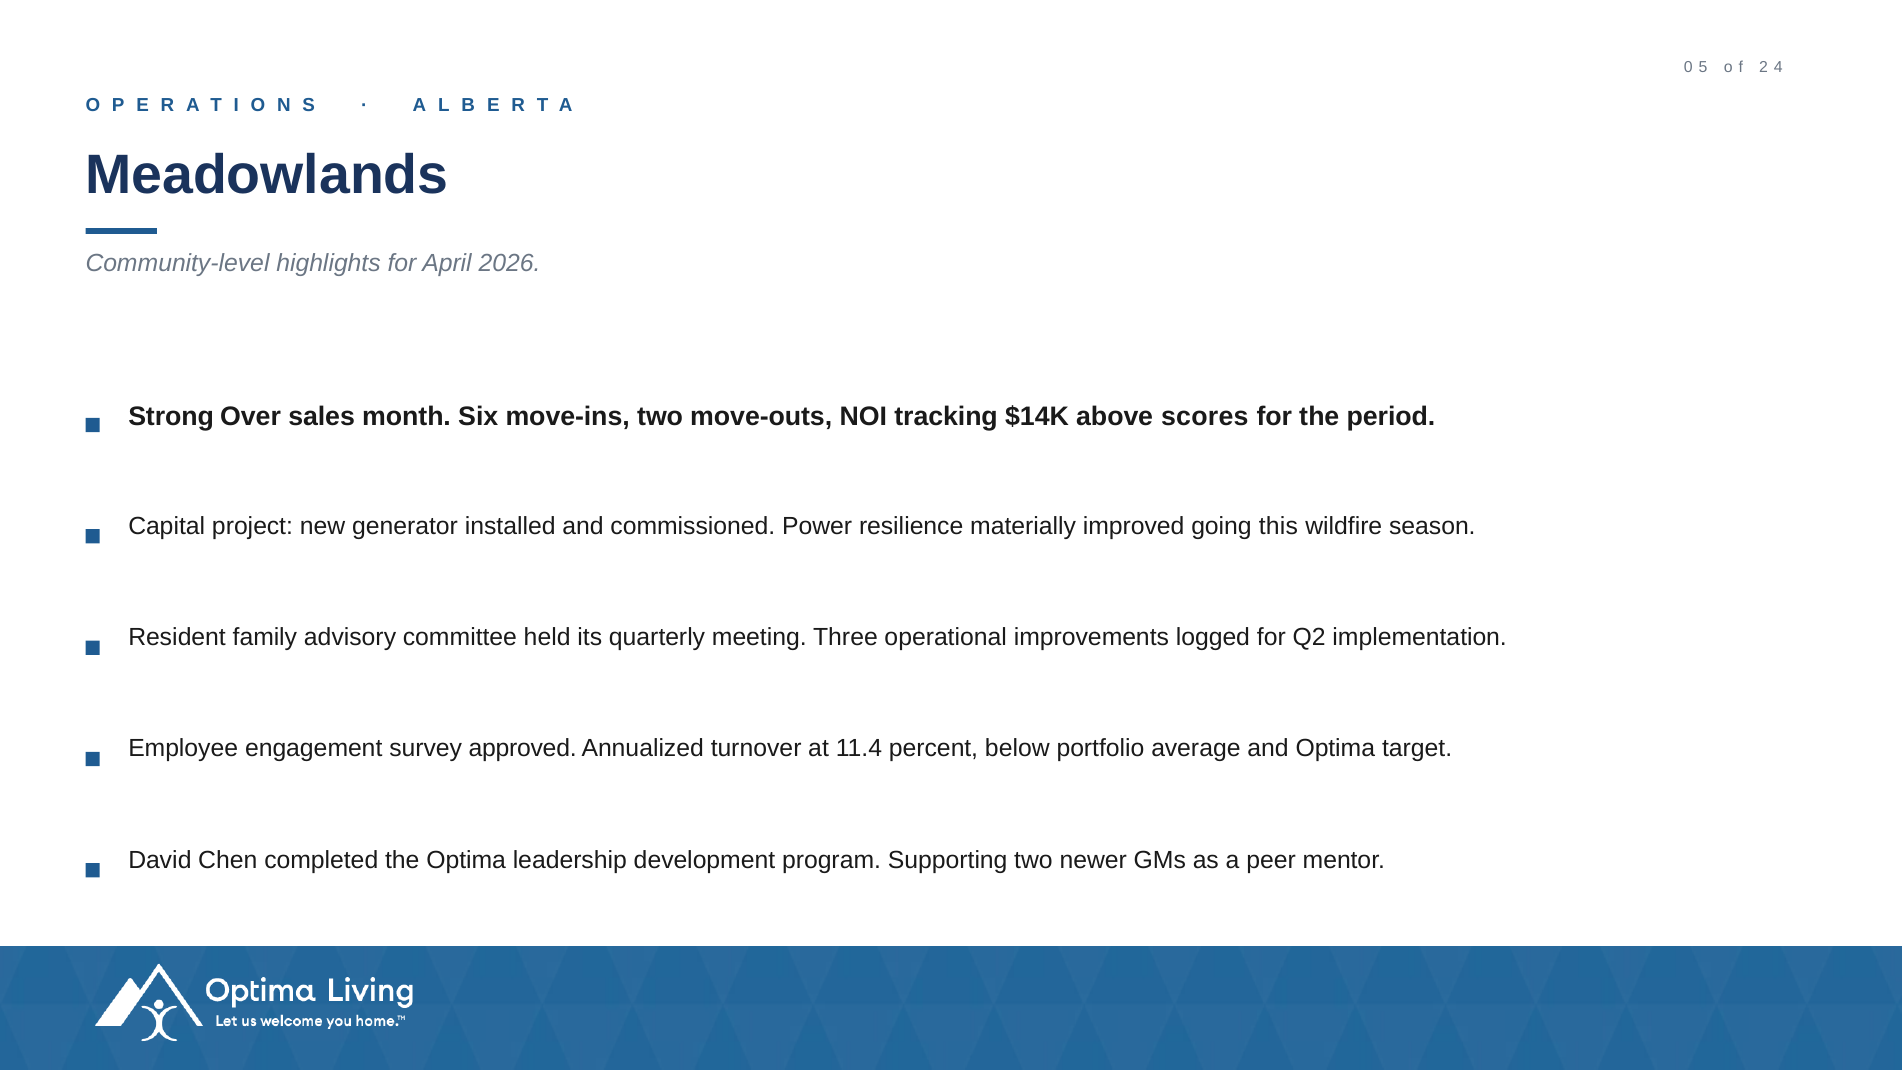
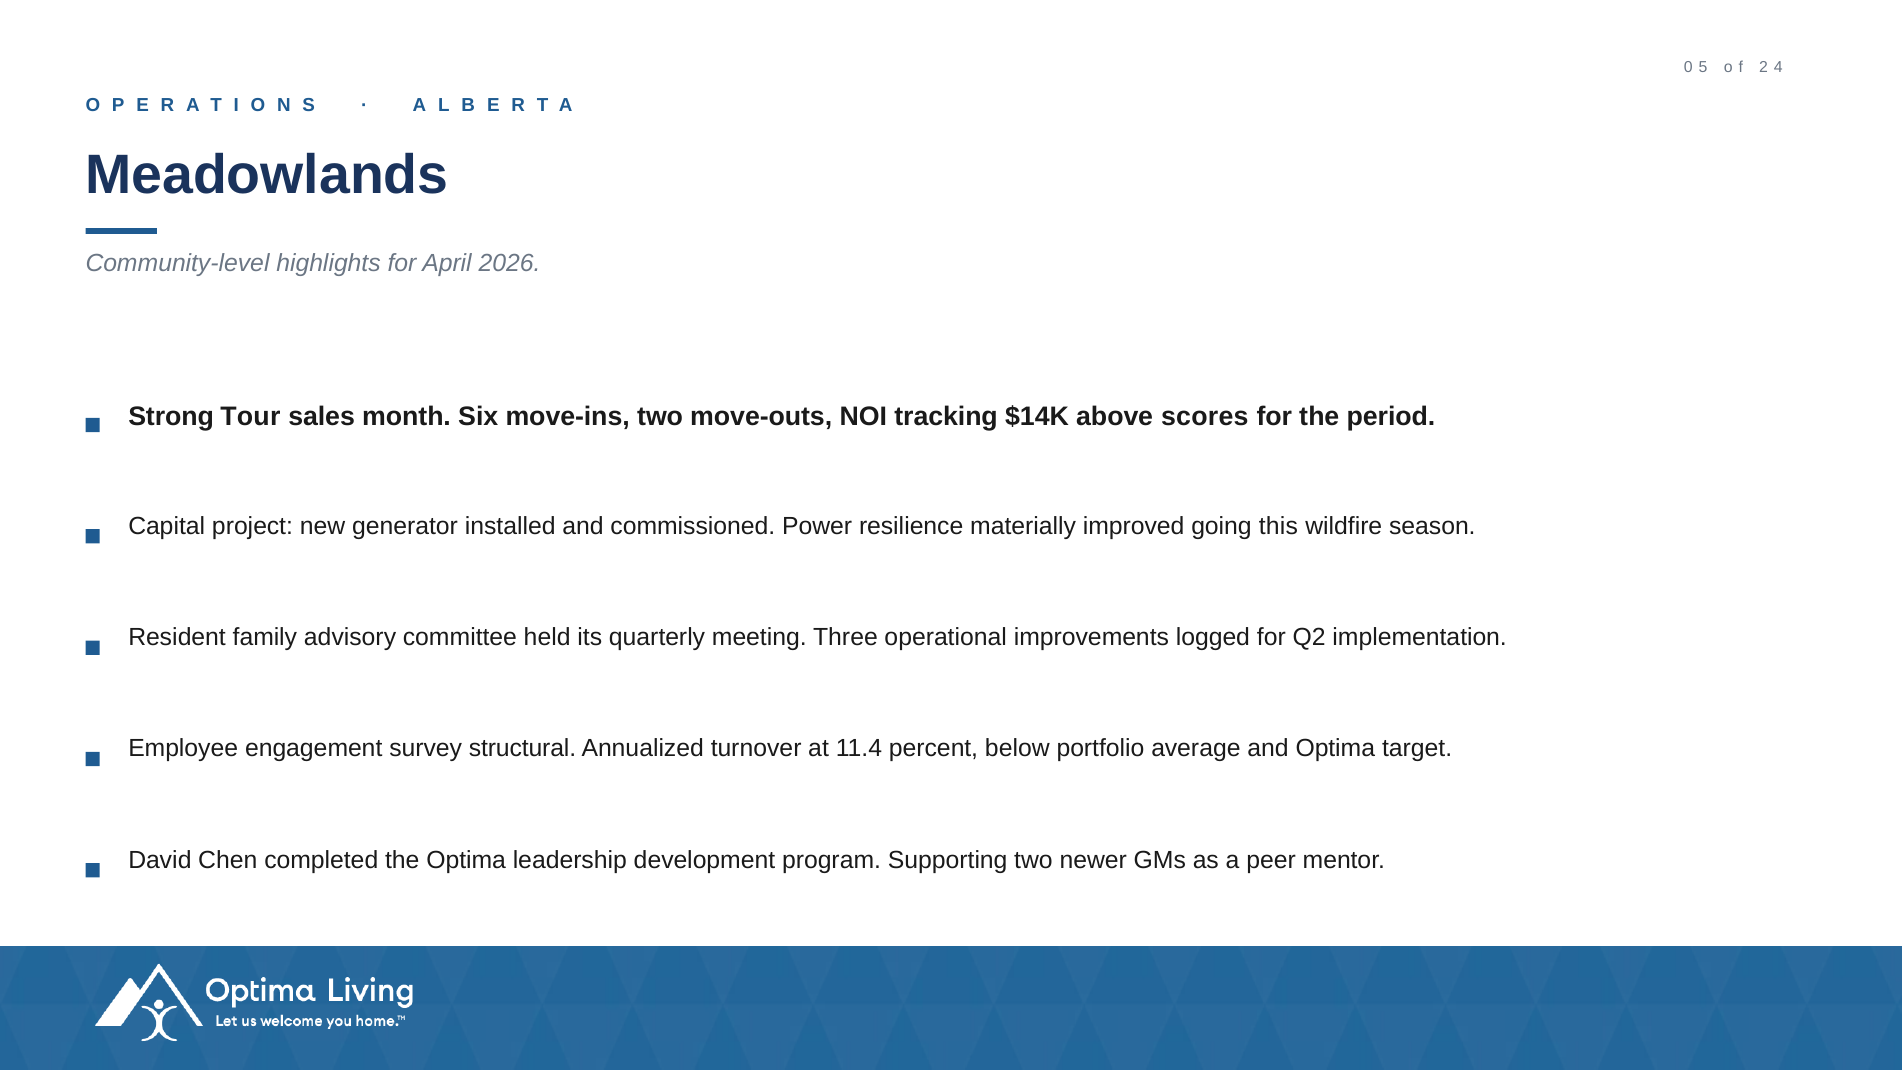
Over: Over -> Tour
approved: approved -> structural
